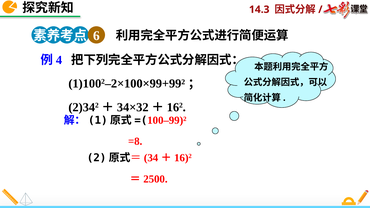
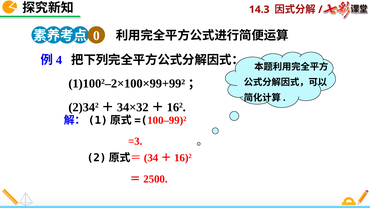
6: 6 -> 0
=8: =8 -> =3
